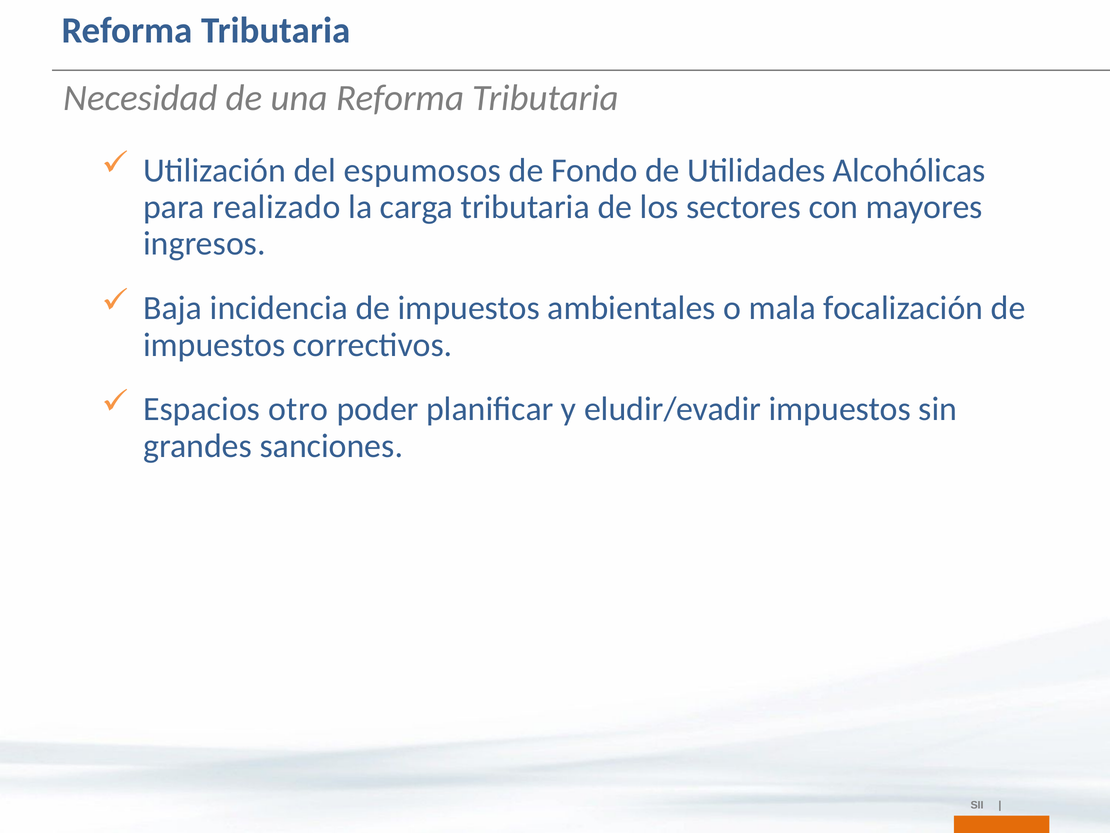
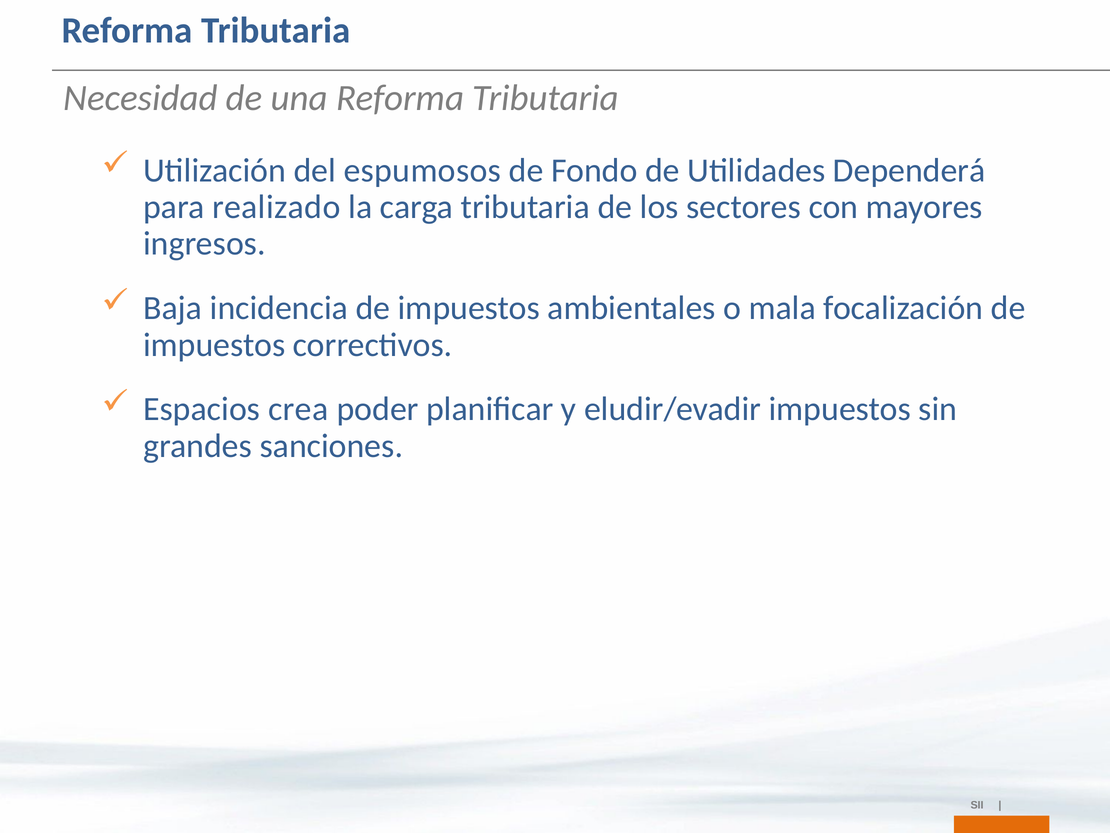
Alcohólicas: Alcohólicas -> Dependerá
otro: otro -> crea
